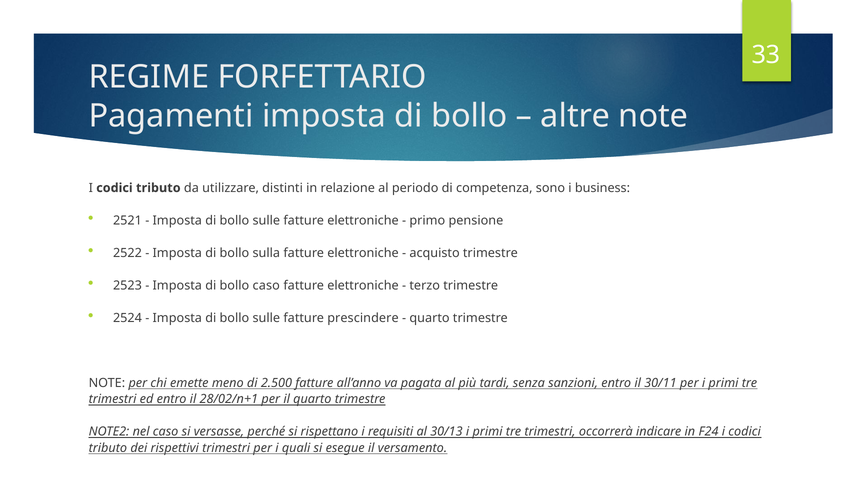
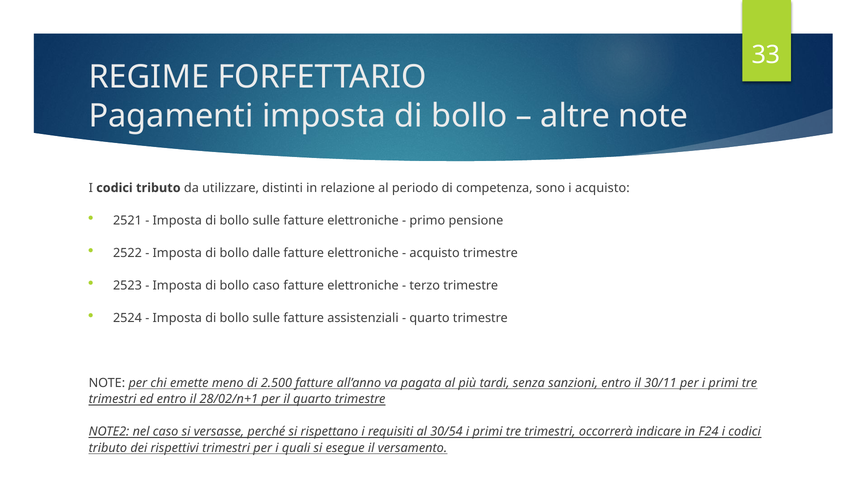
i business: business -> acquisto
sulla: sulla -> dalle
prescindere: prescindere -> assistenziali
30/13: 30/13 -> 30/54
